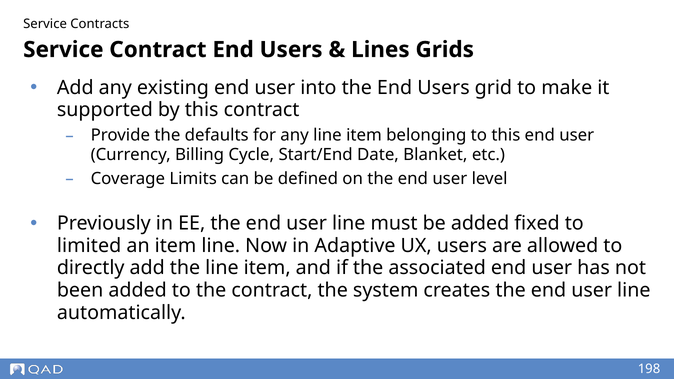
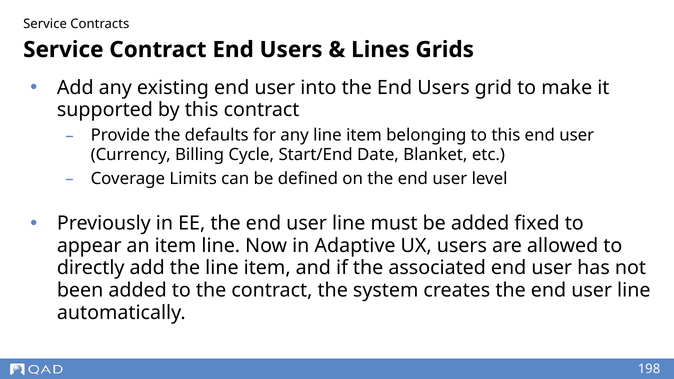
limited: limited -> appear
